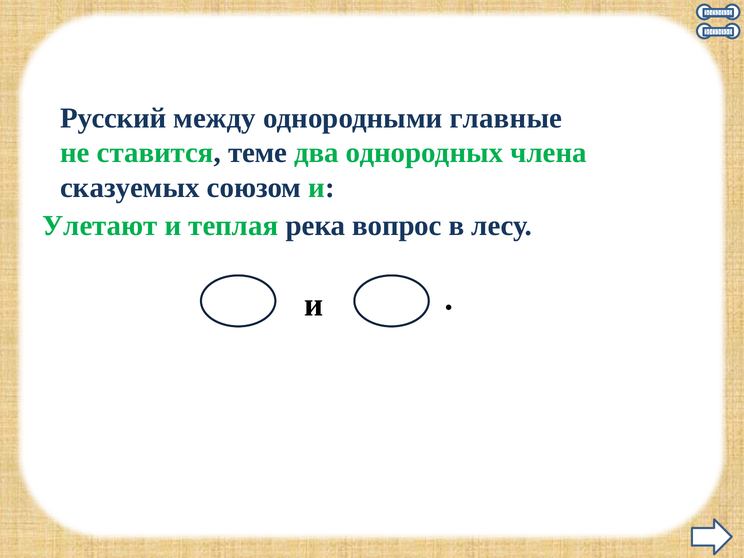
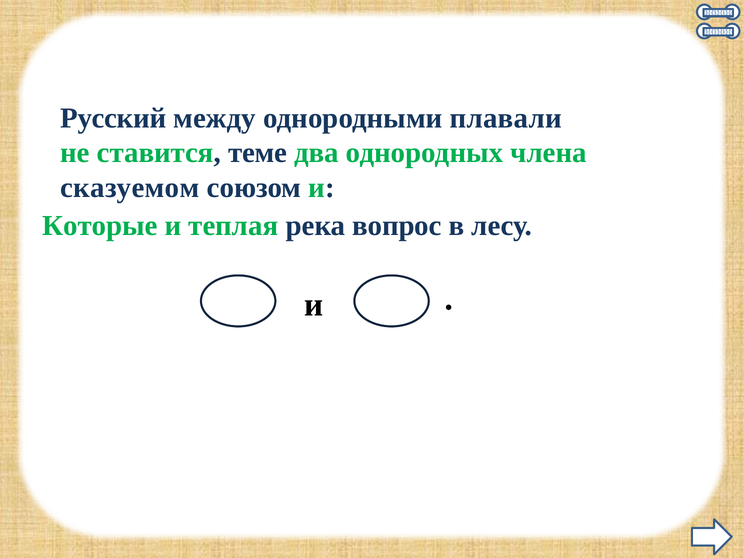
главные: главные -> плавали
сказуемых: сказуемых -> сказуемом
Улетают: Улетают -> Которые
